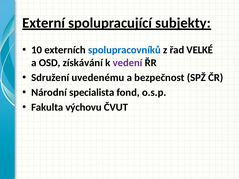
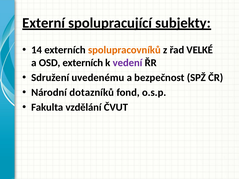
10: 10 -> 14
spolupracovníků colour: blue -> orange
OSD získávání: získávání -> externích
specialista: specialista -> dotazníků
výchovu: výchovu -> vzdělání
